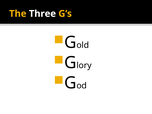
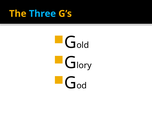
Three colour: white -> light blue
